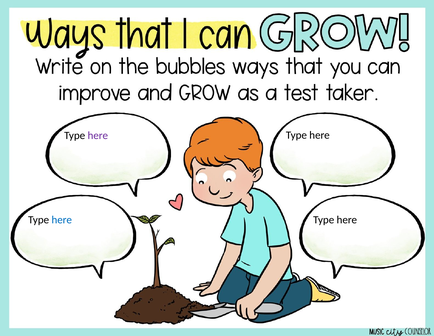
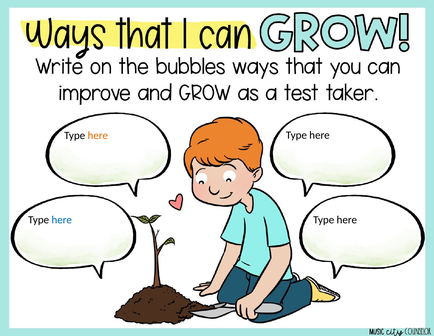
here at (98, 135) colour: purple -> orange
